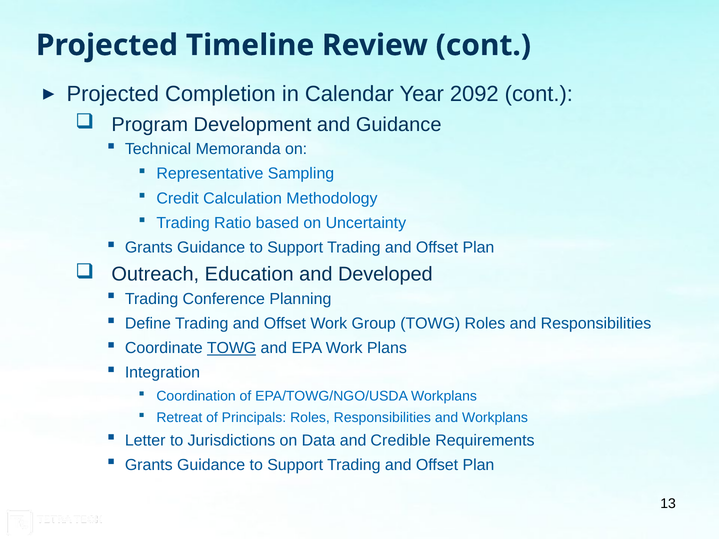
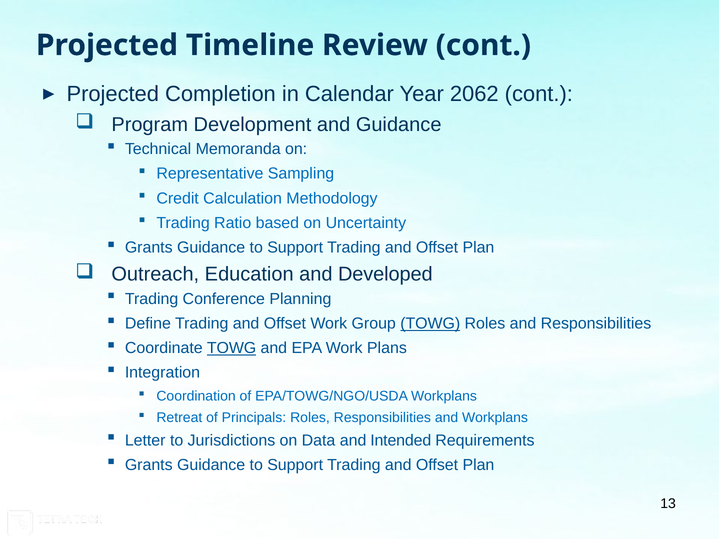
2092: 2092 -> 2062
TOWG at (430, 324) underline: none -> present
Credible: Credible -> Intended
